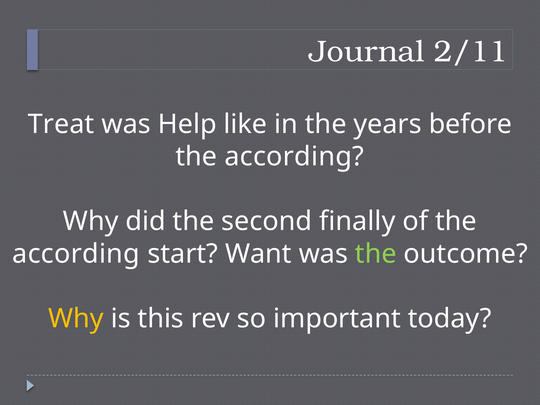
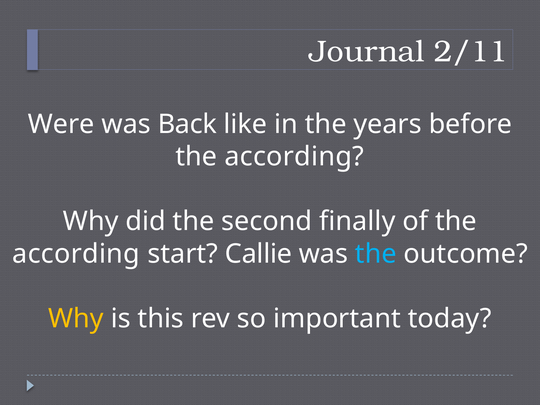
Treat: Treat -> Were
Help: Help -> Back
Want: Want -> Callie
the at (376, 254) colour: light green -> light blue
